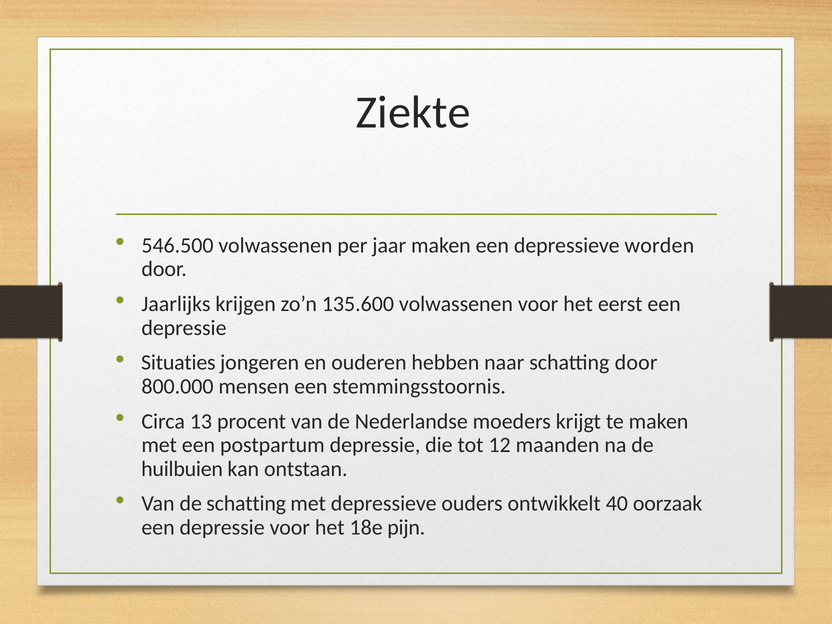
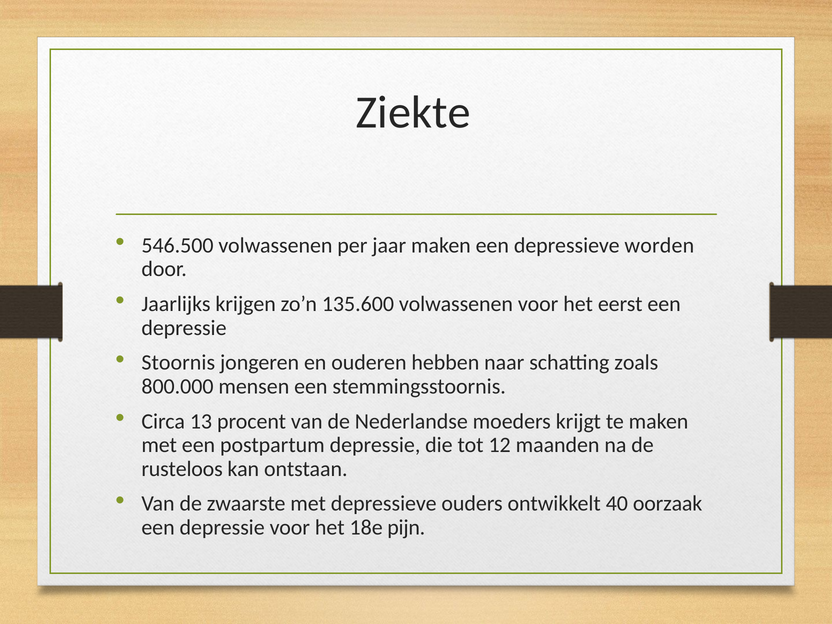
Situaties: Situaties -> Stoornis
schatting door: door -> zoals
huilbuien: huilbuien -> rusteloos
de schatting: schatting -> zwaarste
